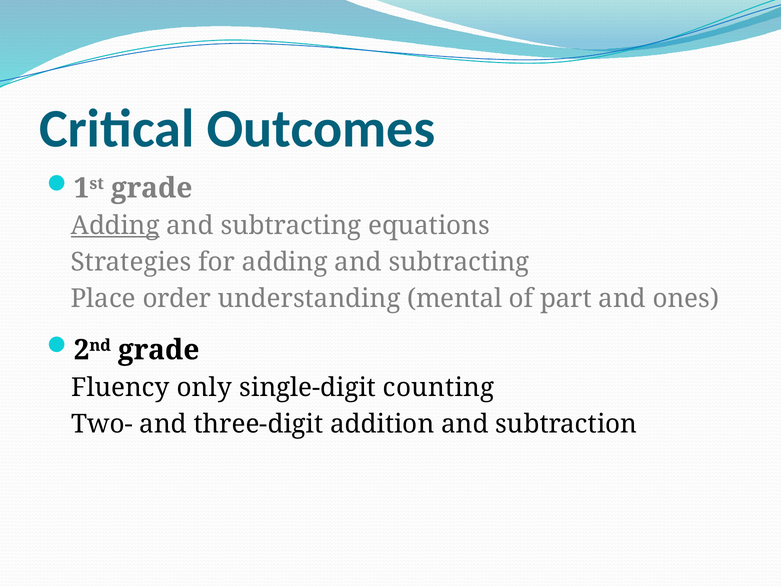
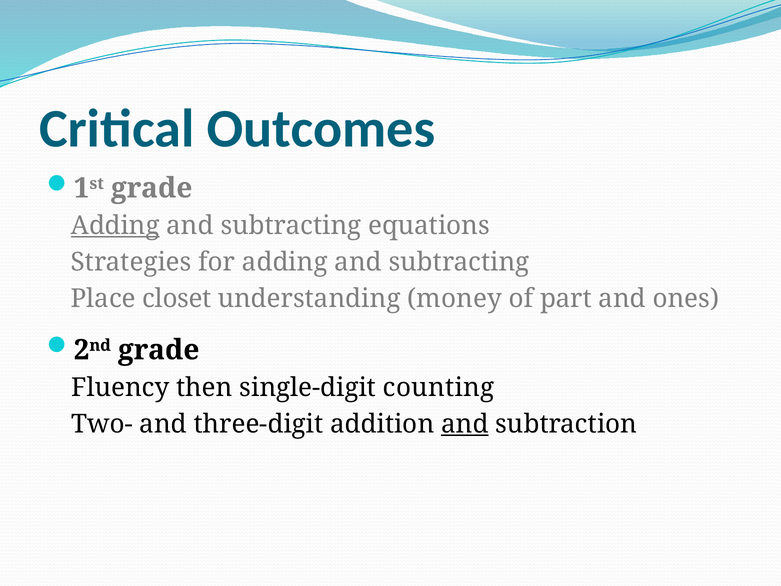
order: order -> closet
mental: mental -> money
only: only -> then
and at (465, 424) underline: none -> present
